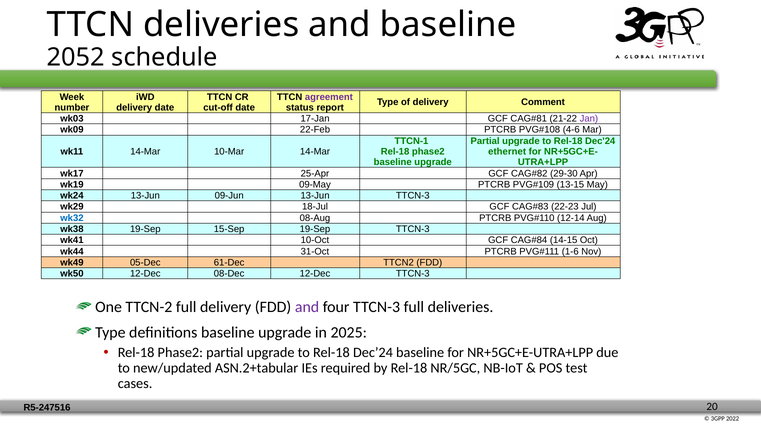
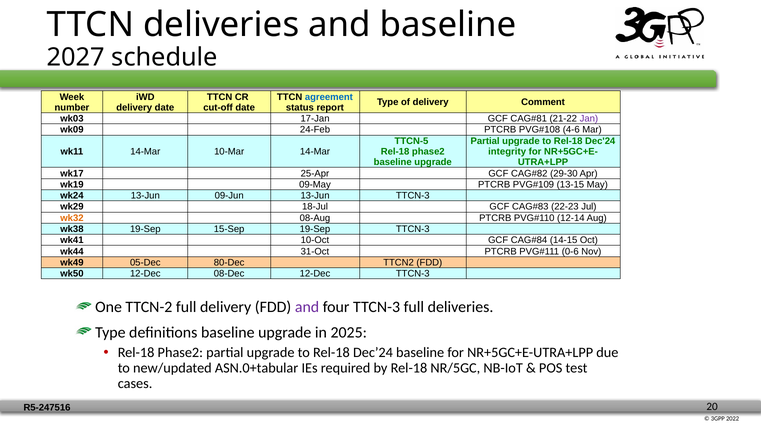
2052: 2052 -> 2027
agreement colour: purple -> blue
22-Feb: 22-Feb -> 24-Feb
TTCN-1: TTCN-1 -> TTCN-5
ethernet: ethernet -> integrity
wk32 colour: blue -> orange
1-6: 1-6 -> 0-6
61-Dec: 61-Dec -> 80-Dec
ASN.2+tabular: ASN.2+tabular -> ASN.0+tabular
